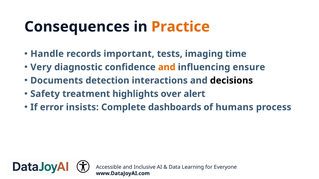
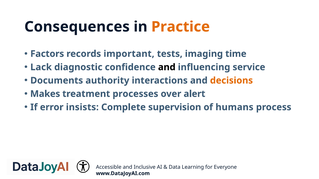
Handle: Handle -> Factors
Very: Very -> Lack
and at (167, 67) colour: orange -> black
ensure: ensure -> service
detection: detection -> authority
decisions colour: black -> orange
Safety: Safety -> Makes
highlights: highlights -> processes
dashboards: dashboards -> supervision
